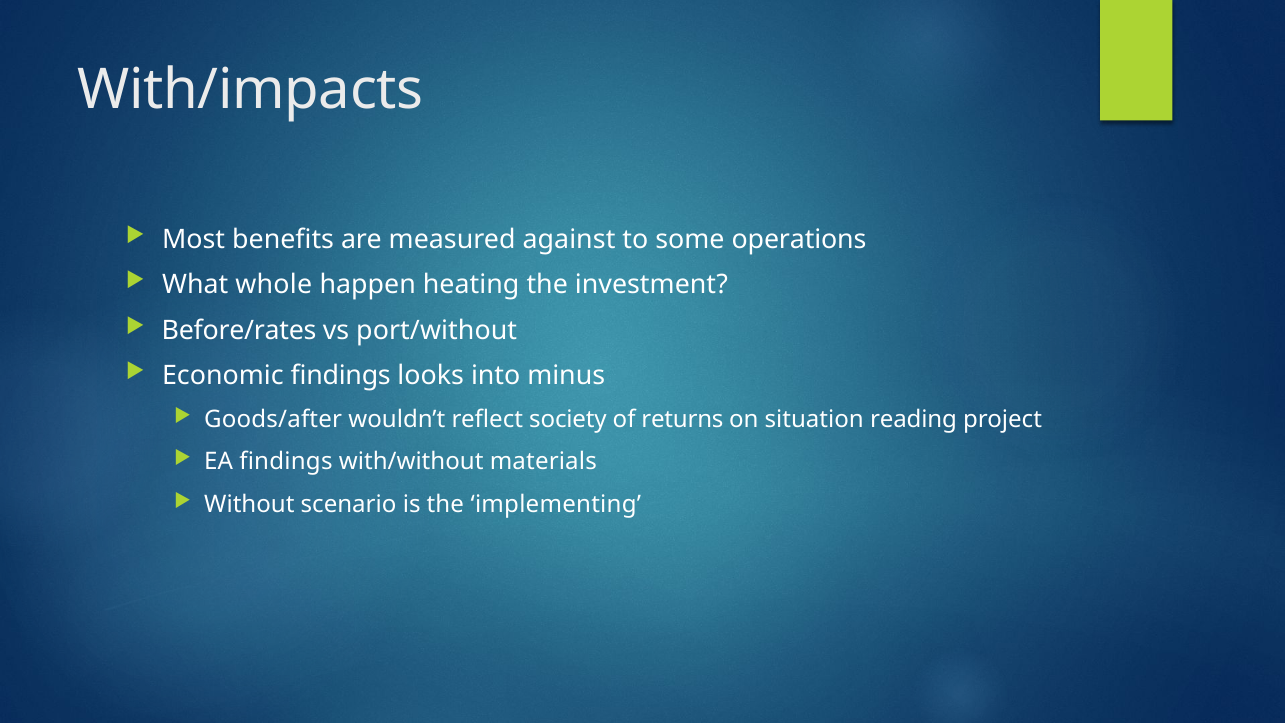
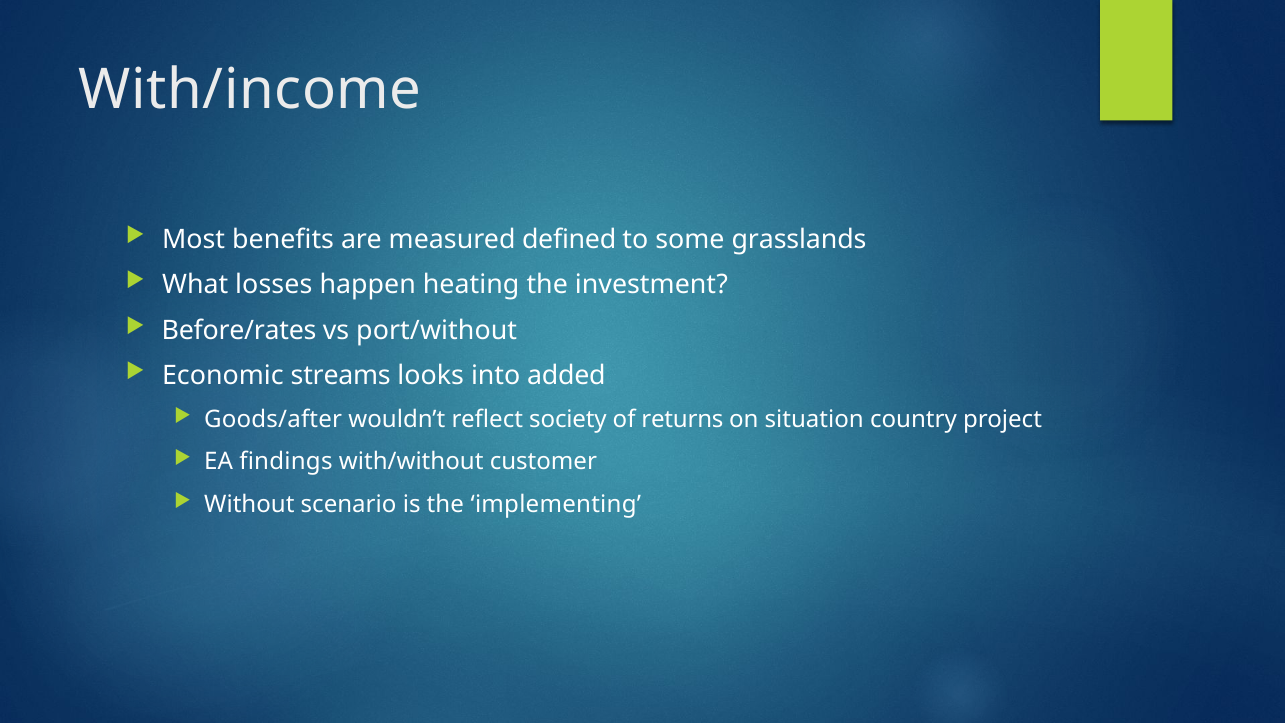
With/impacts: With/impacts -> With/income
against: against -> defined
operations: operations -> grasslands
whole: whole -> losses
Economic findings: findings -> streams
minus: minus -> added
reading: reading -> country
materials: materials -> customer
